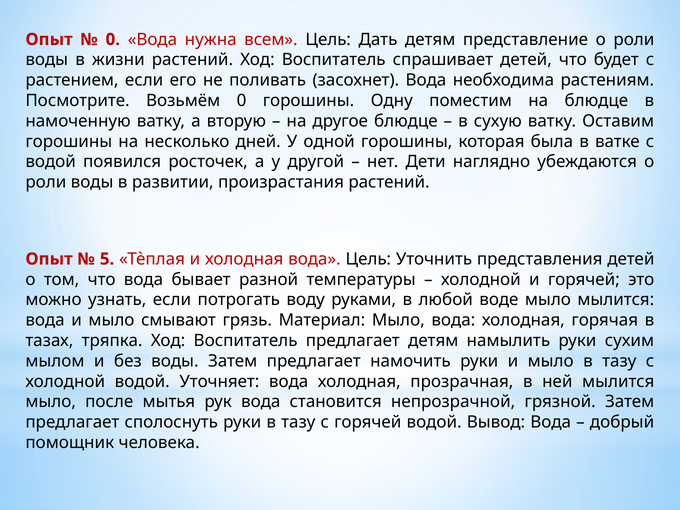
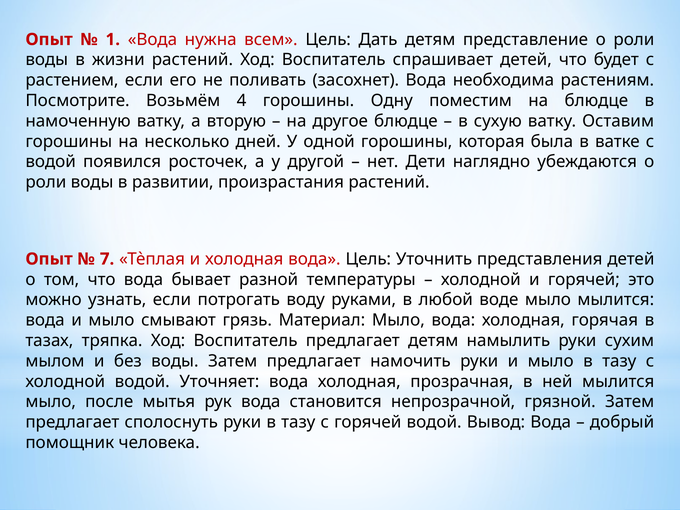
0 at (113, 39): 0 -> 1
Возьмём 0: 0 -> 4
5: 5 -> 7
